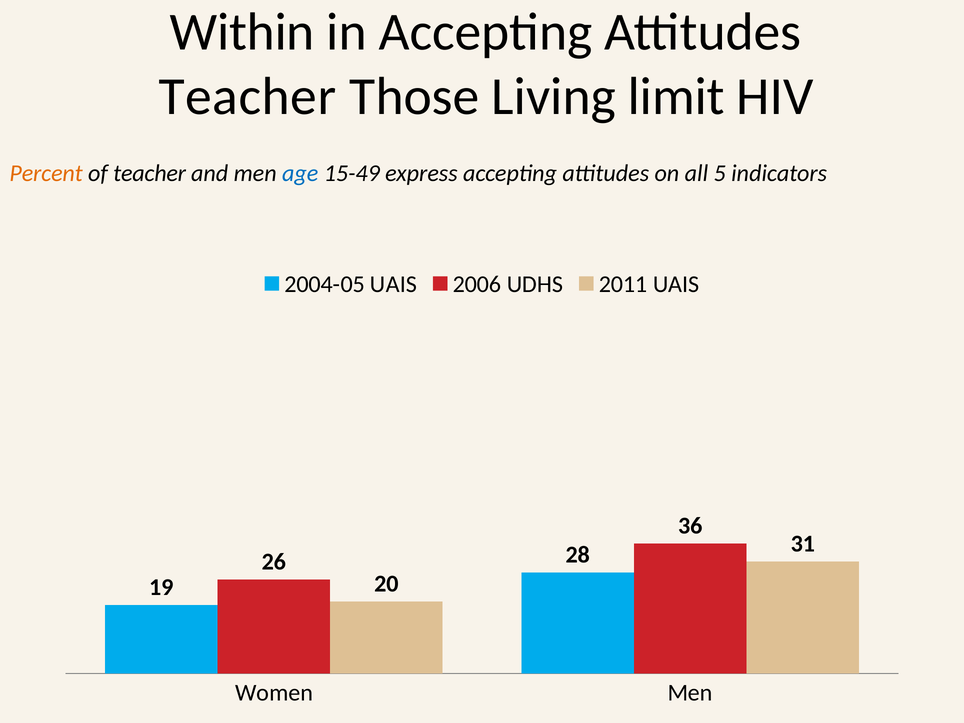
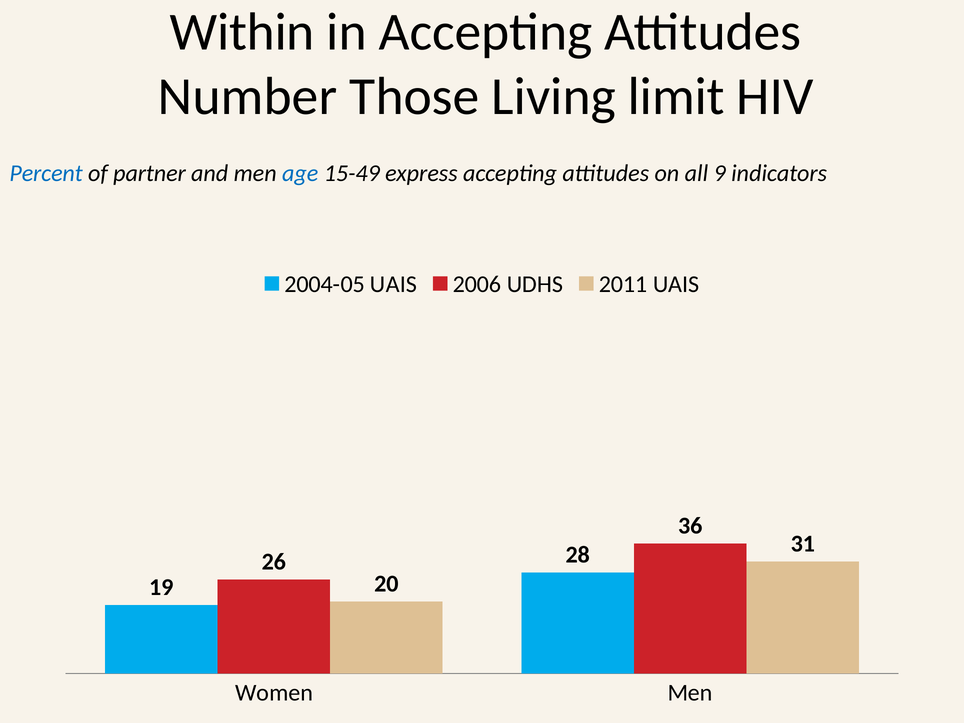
Teacher at (247, 96): Teacher -> Number
Percent colour: orange -> blue
of teacher: teacher -> partner
5: 5 -> 9
